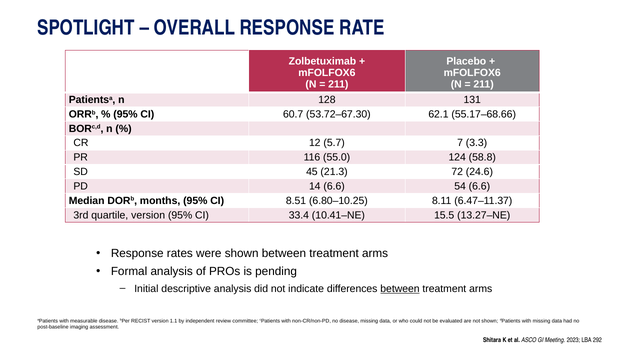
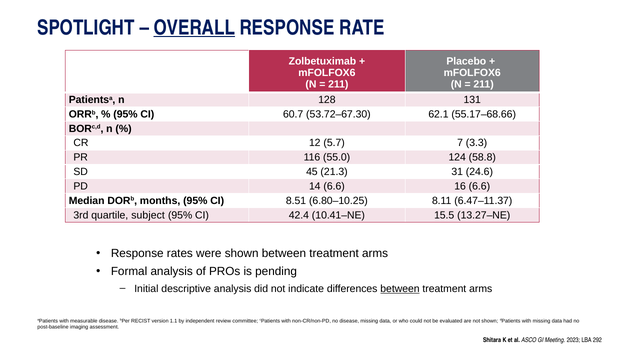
OVERALL underline: none -> present
72: 72 -> 31
54: 54 -> 16
quartile version: version -> subject
33.4: 33.4 -> 42.4
